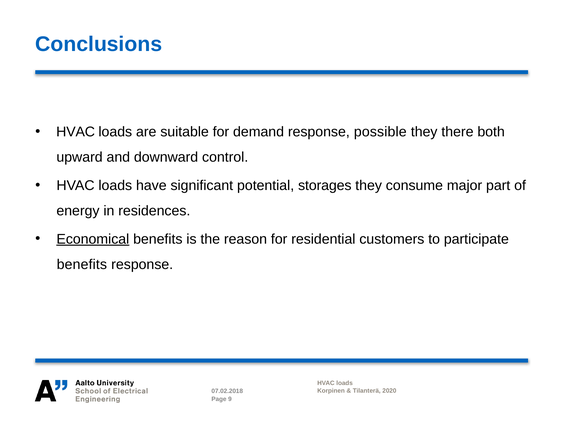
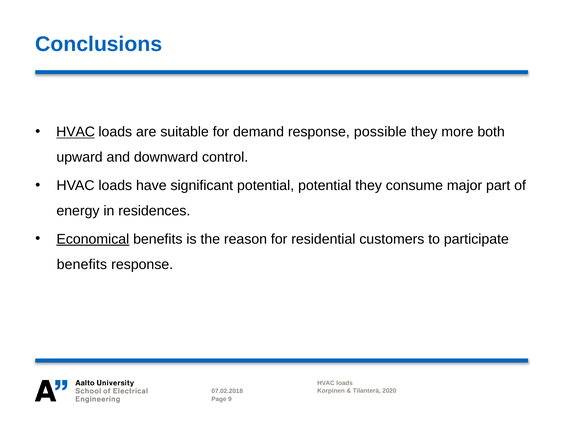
HVAC at (76, 132) underline: none -> present
there: there -> more
potential storages: storages -> potential
